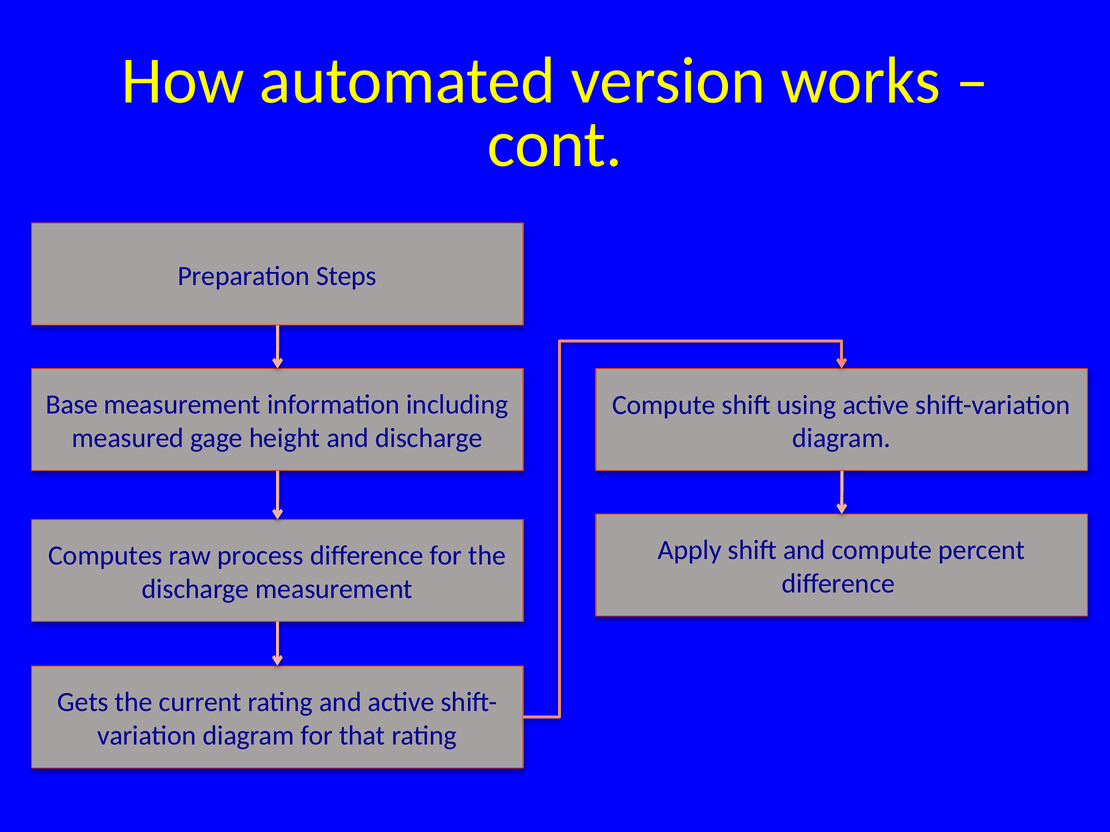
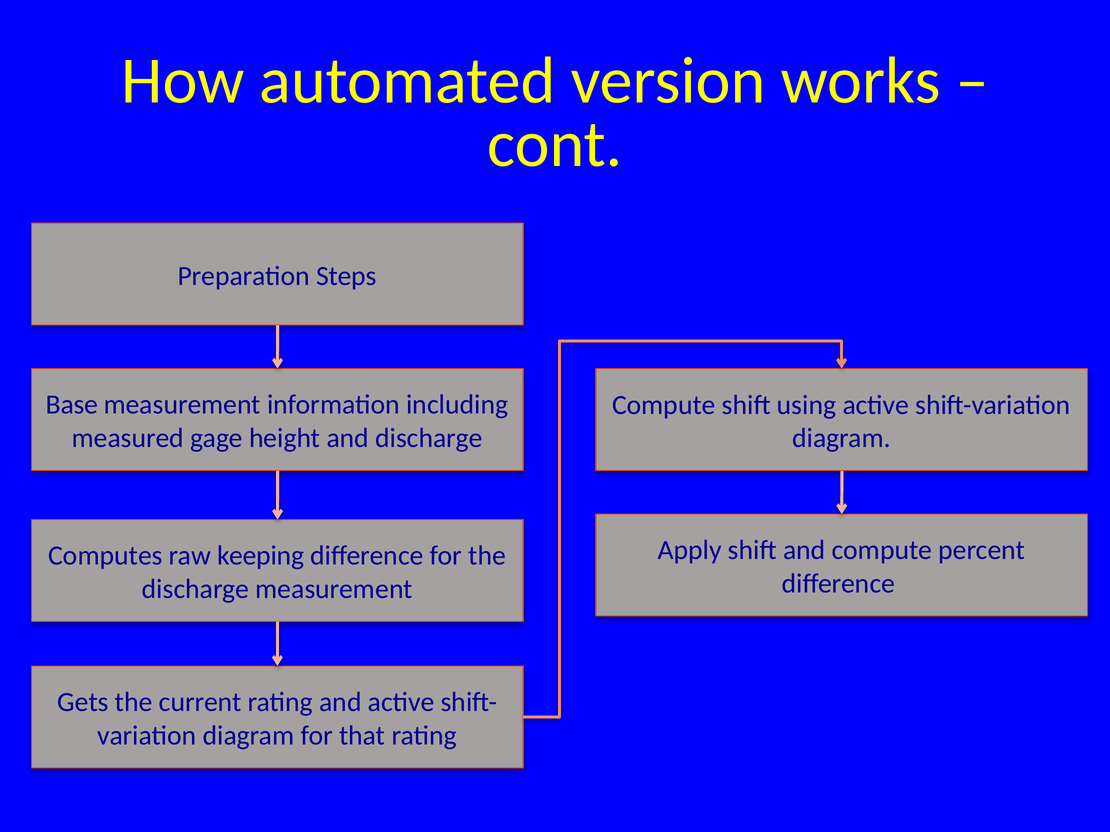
process: process -> keeping
